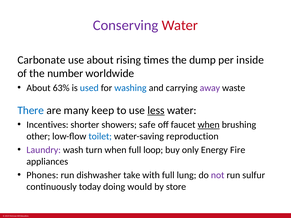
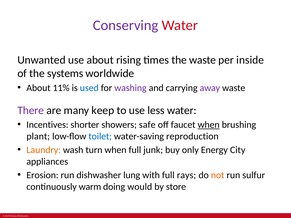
Carbonate: Carbonate -> Unwanted
the dump: dump -> waste
number: number -> systems
63%: 63% -> 11%
washing colour: blue -> purple
There colour: blue -> purple
less underline: present -> none
other: other -> plant
Laundry colour: purple -> orange
loop: loop -> junk
Fire: Fire -> City
Phones: Phones -> Erosion
take: take -> lung
lung: lung -> rays
not colour: purple -> orange
today: today -> warm
